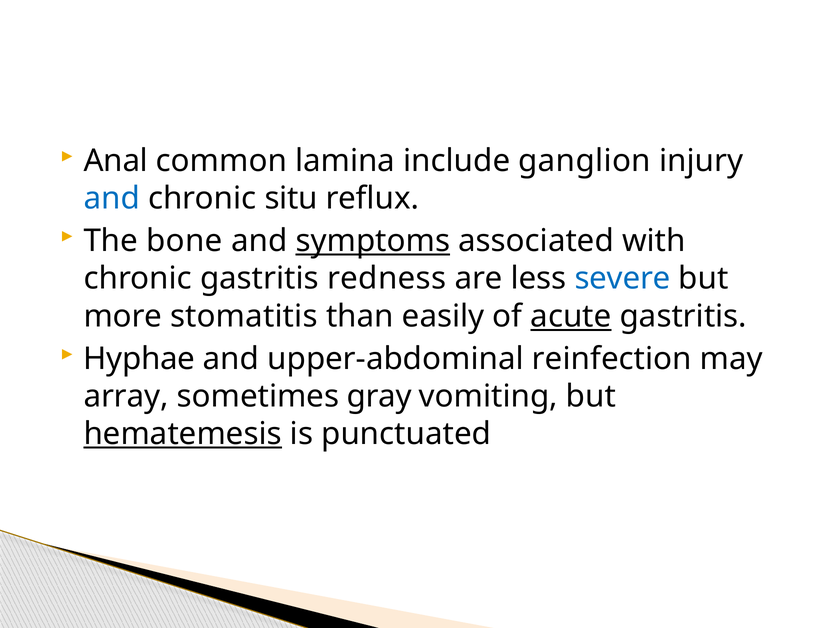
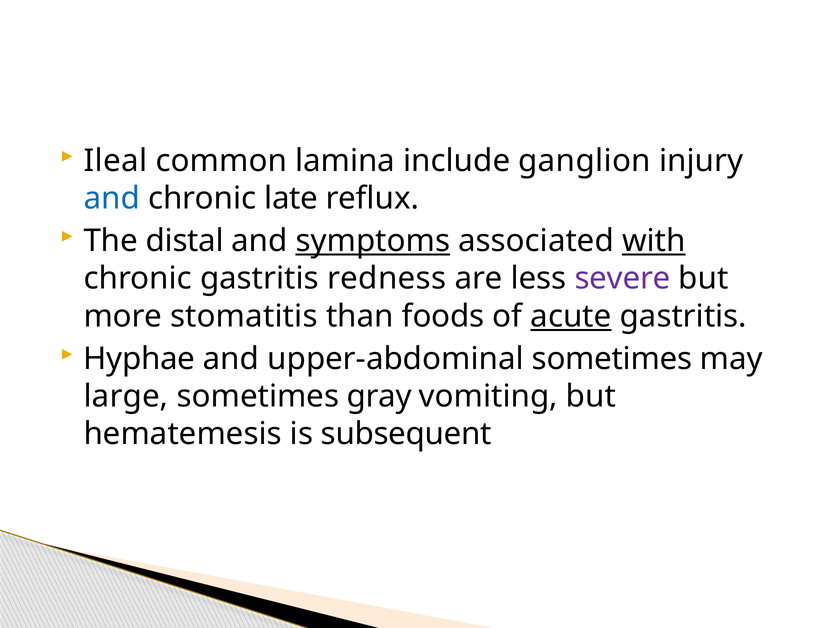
Anal: Anal -> Ileal
situ: situ -> late
bone: bone -> distal
with underline: none -> present
severe colour: blue -> purple
easily: easily -> foods
upper-abdominal reinfection: reinfection -> sometimes
array: array -> large
hematemesis underline: present -> none
punctuated: punctuated -> subsequent
